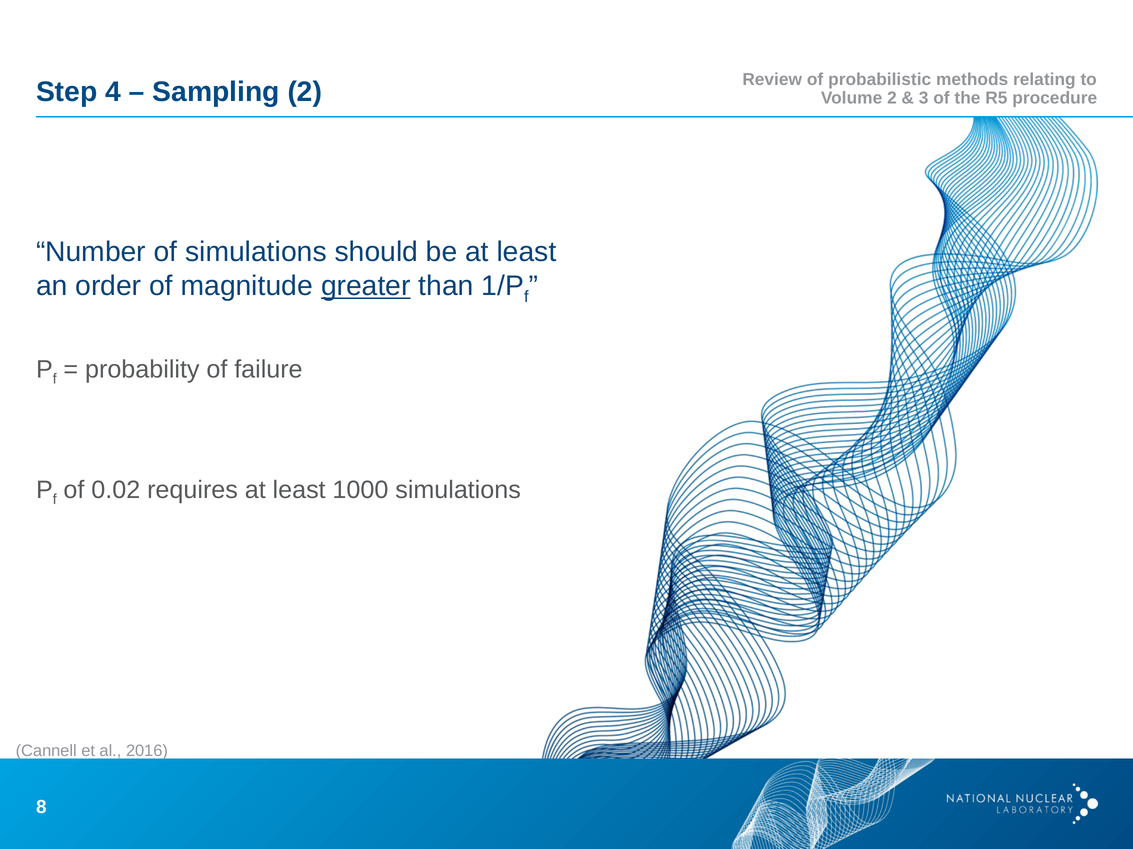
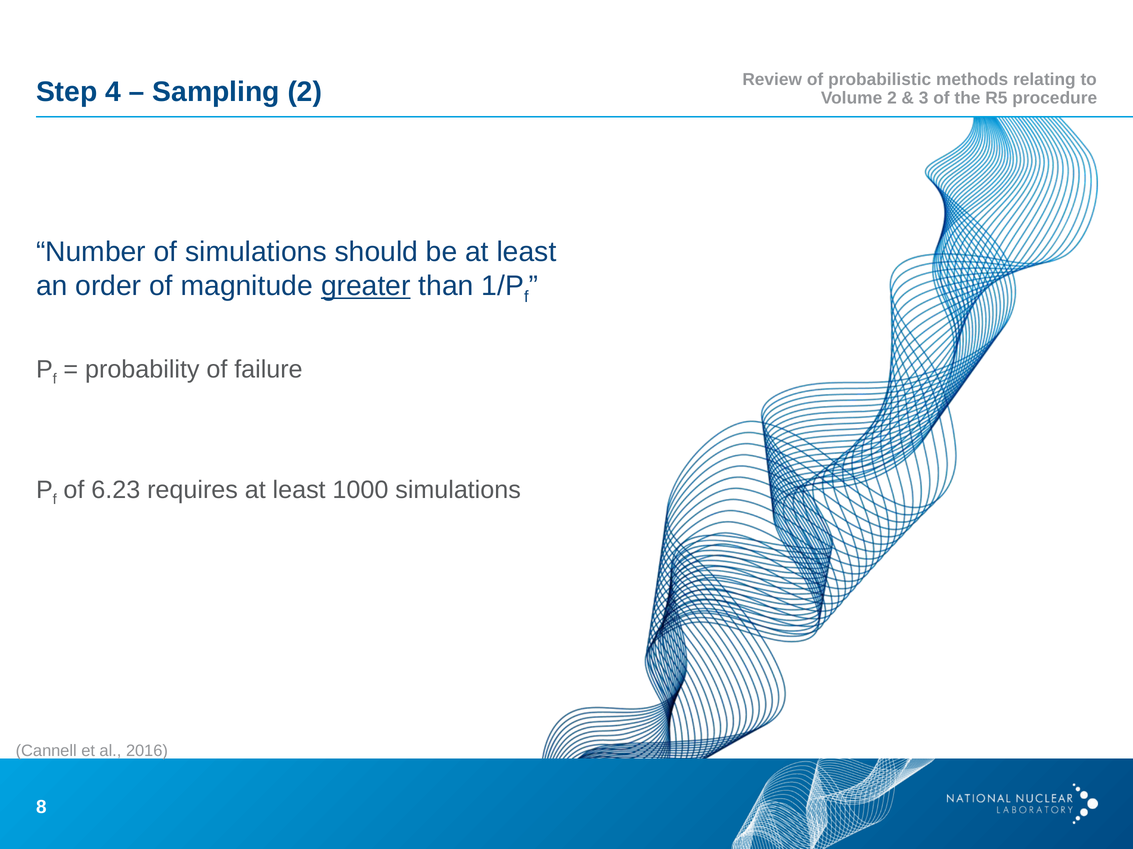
0.02: 0.02 -> 6.23
